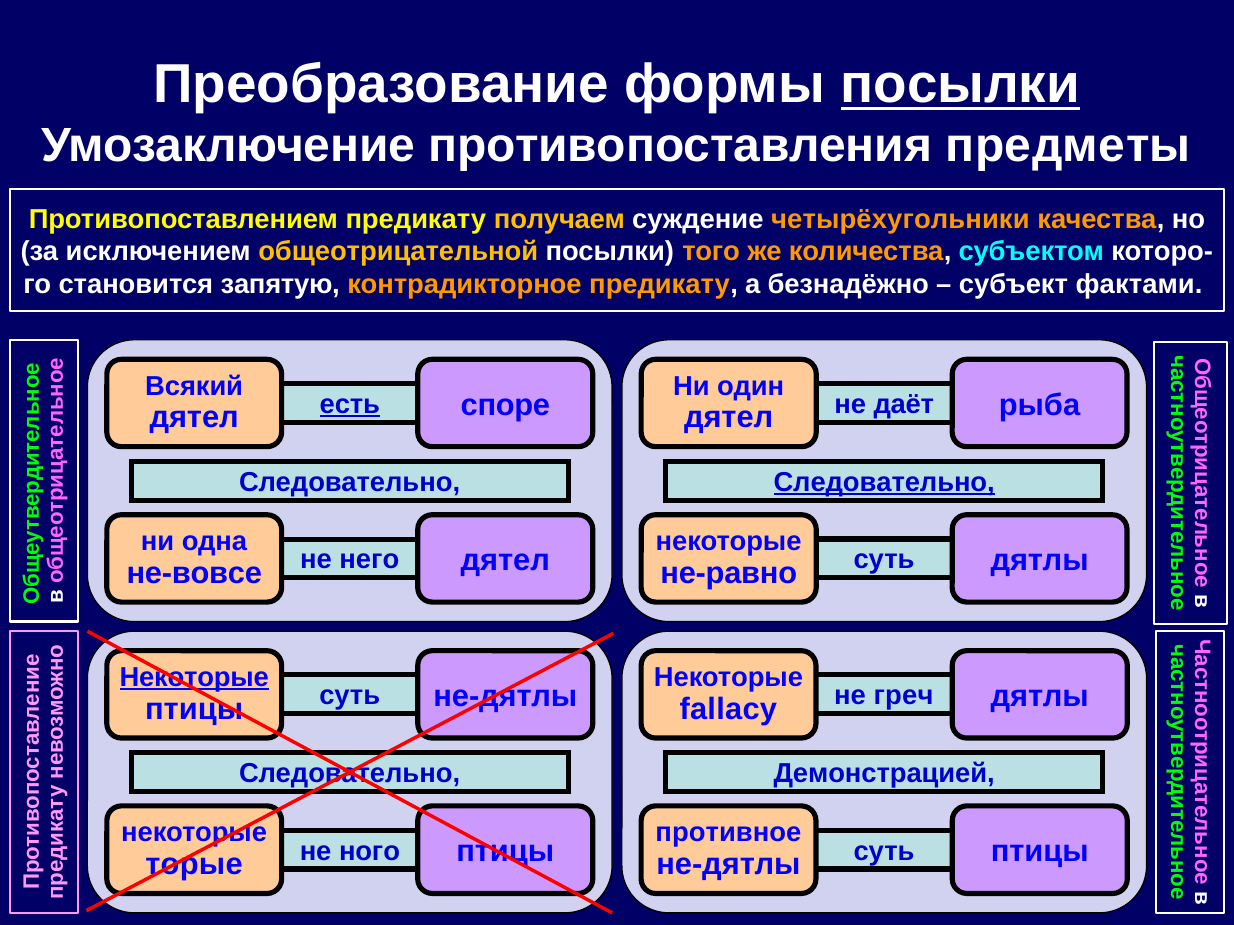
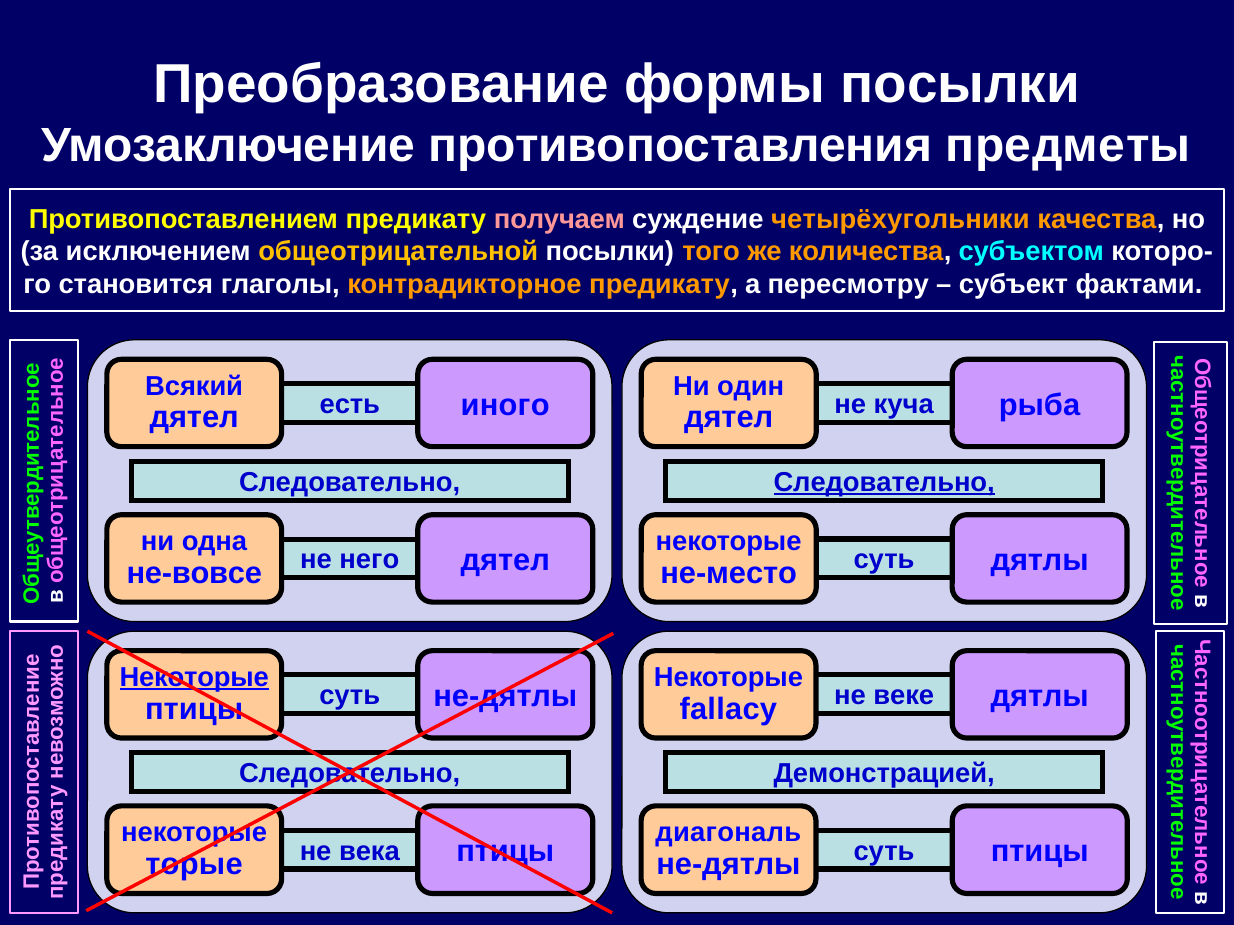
посылки at (960, 85) underline: present -> none
получаем colour: yellow -> pink
запятую: запятую -> глаголы
безнадёжно: безнадёжно -> пересмотру
есть underline: present -> none
даёт: даёт -> куча
споре: споре -> иного
не-равно: не-равно -> не-место
греч: греч -> веке
противное: противное -> диагональ
ного: ного -> века
